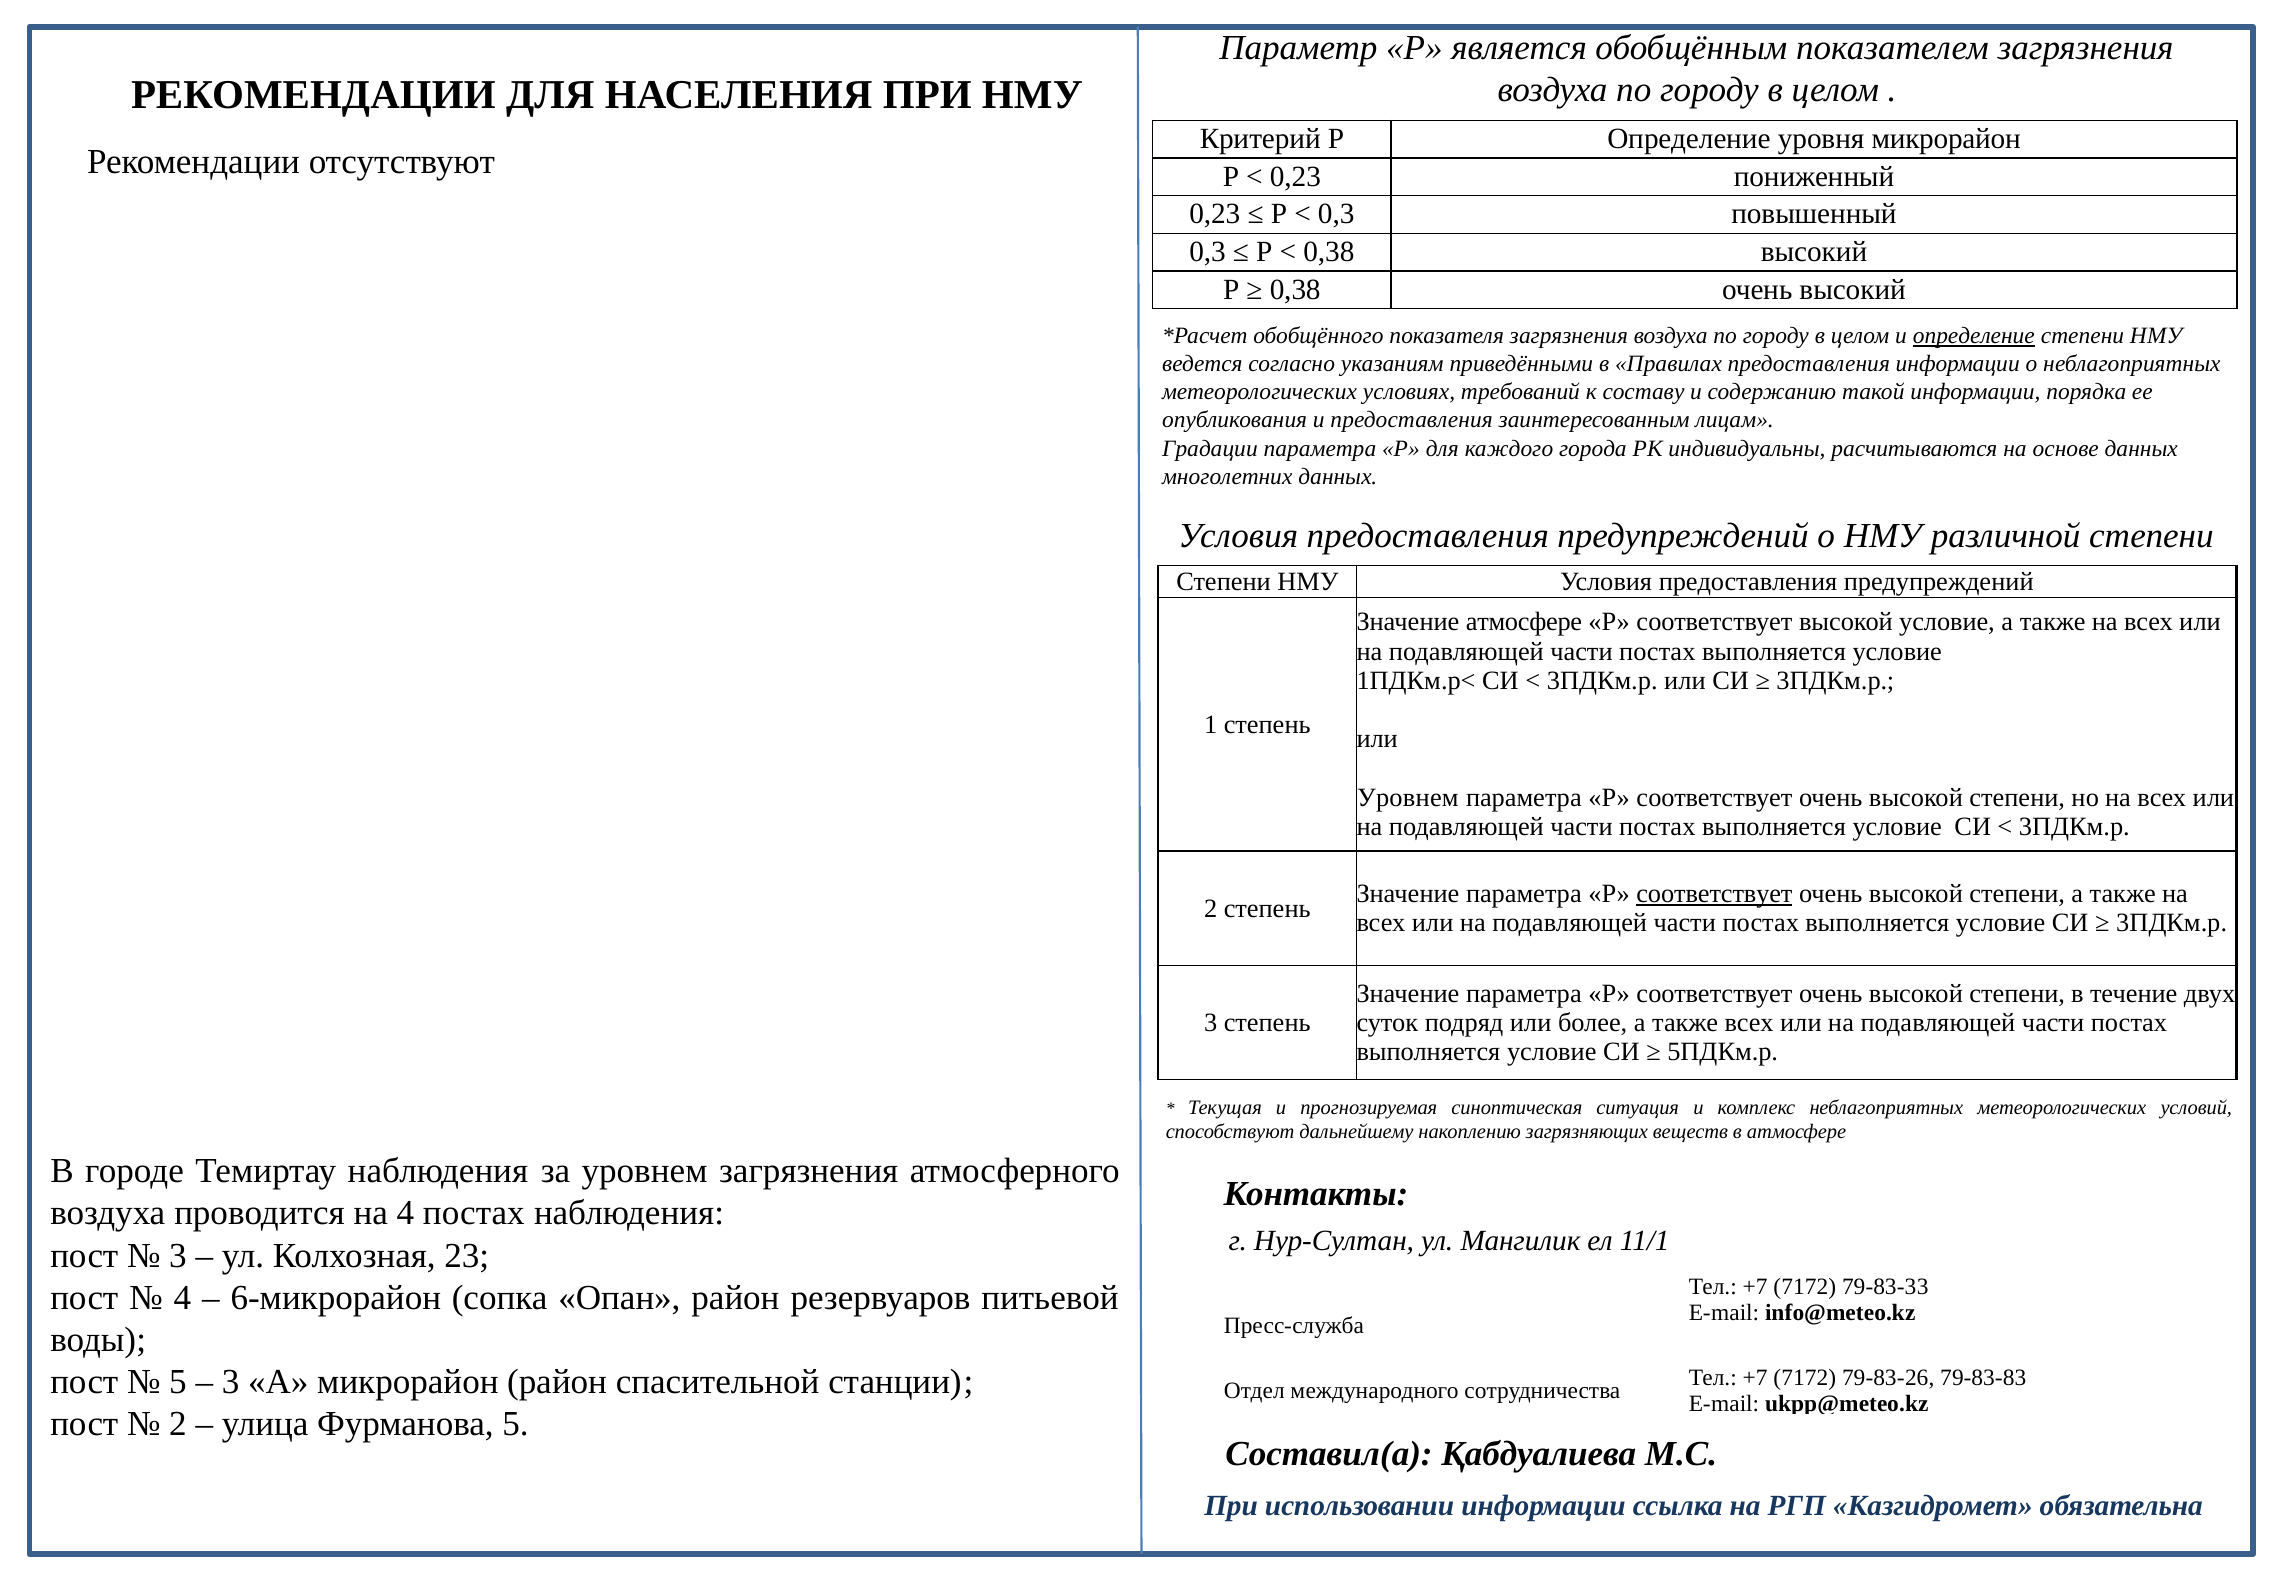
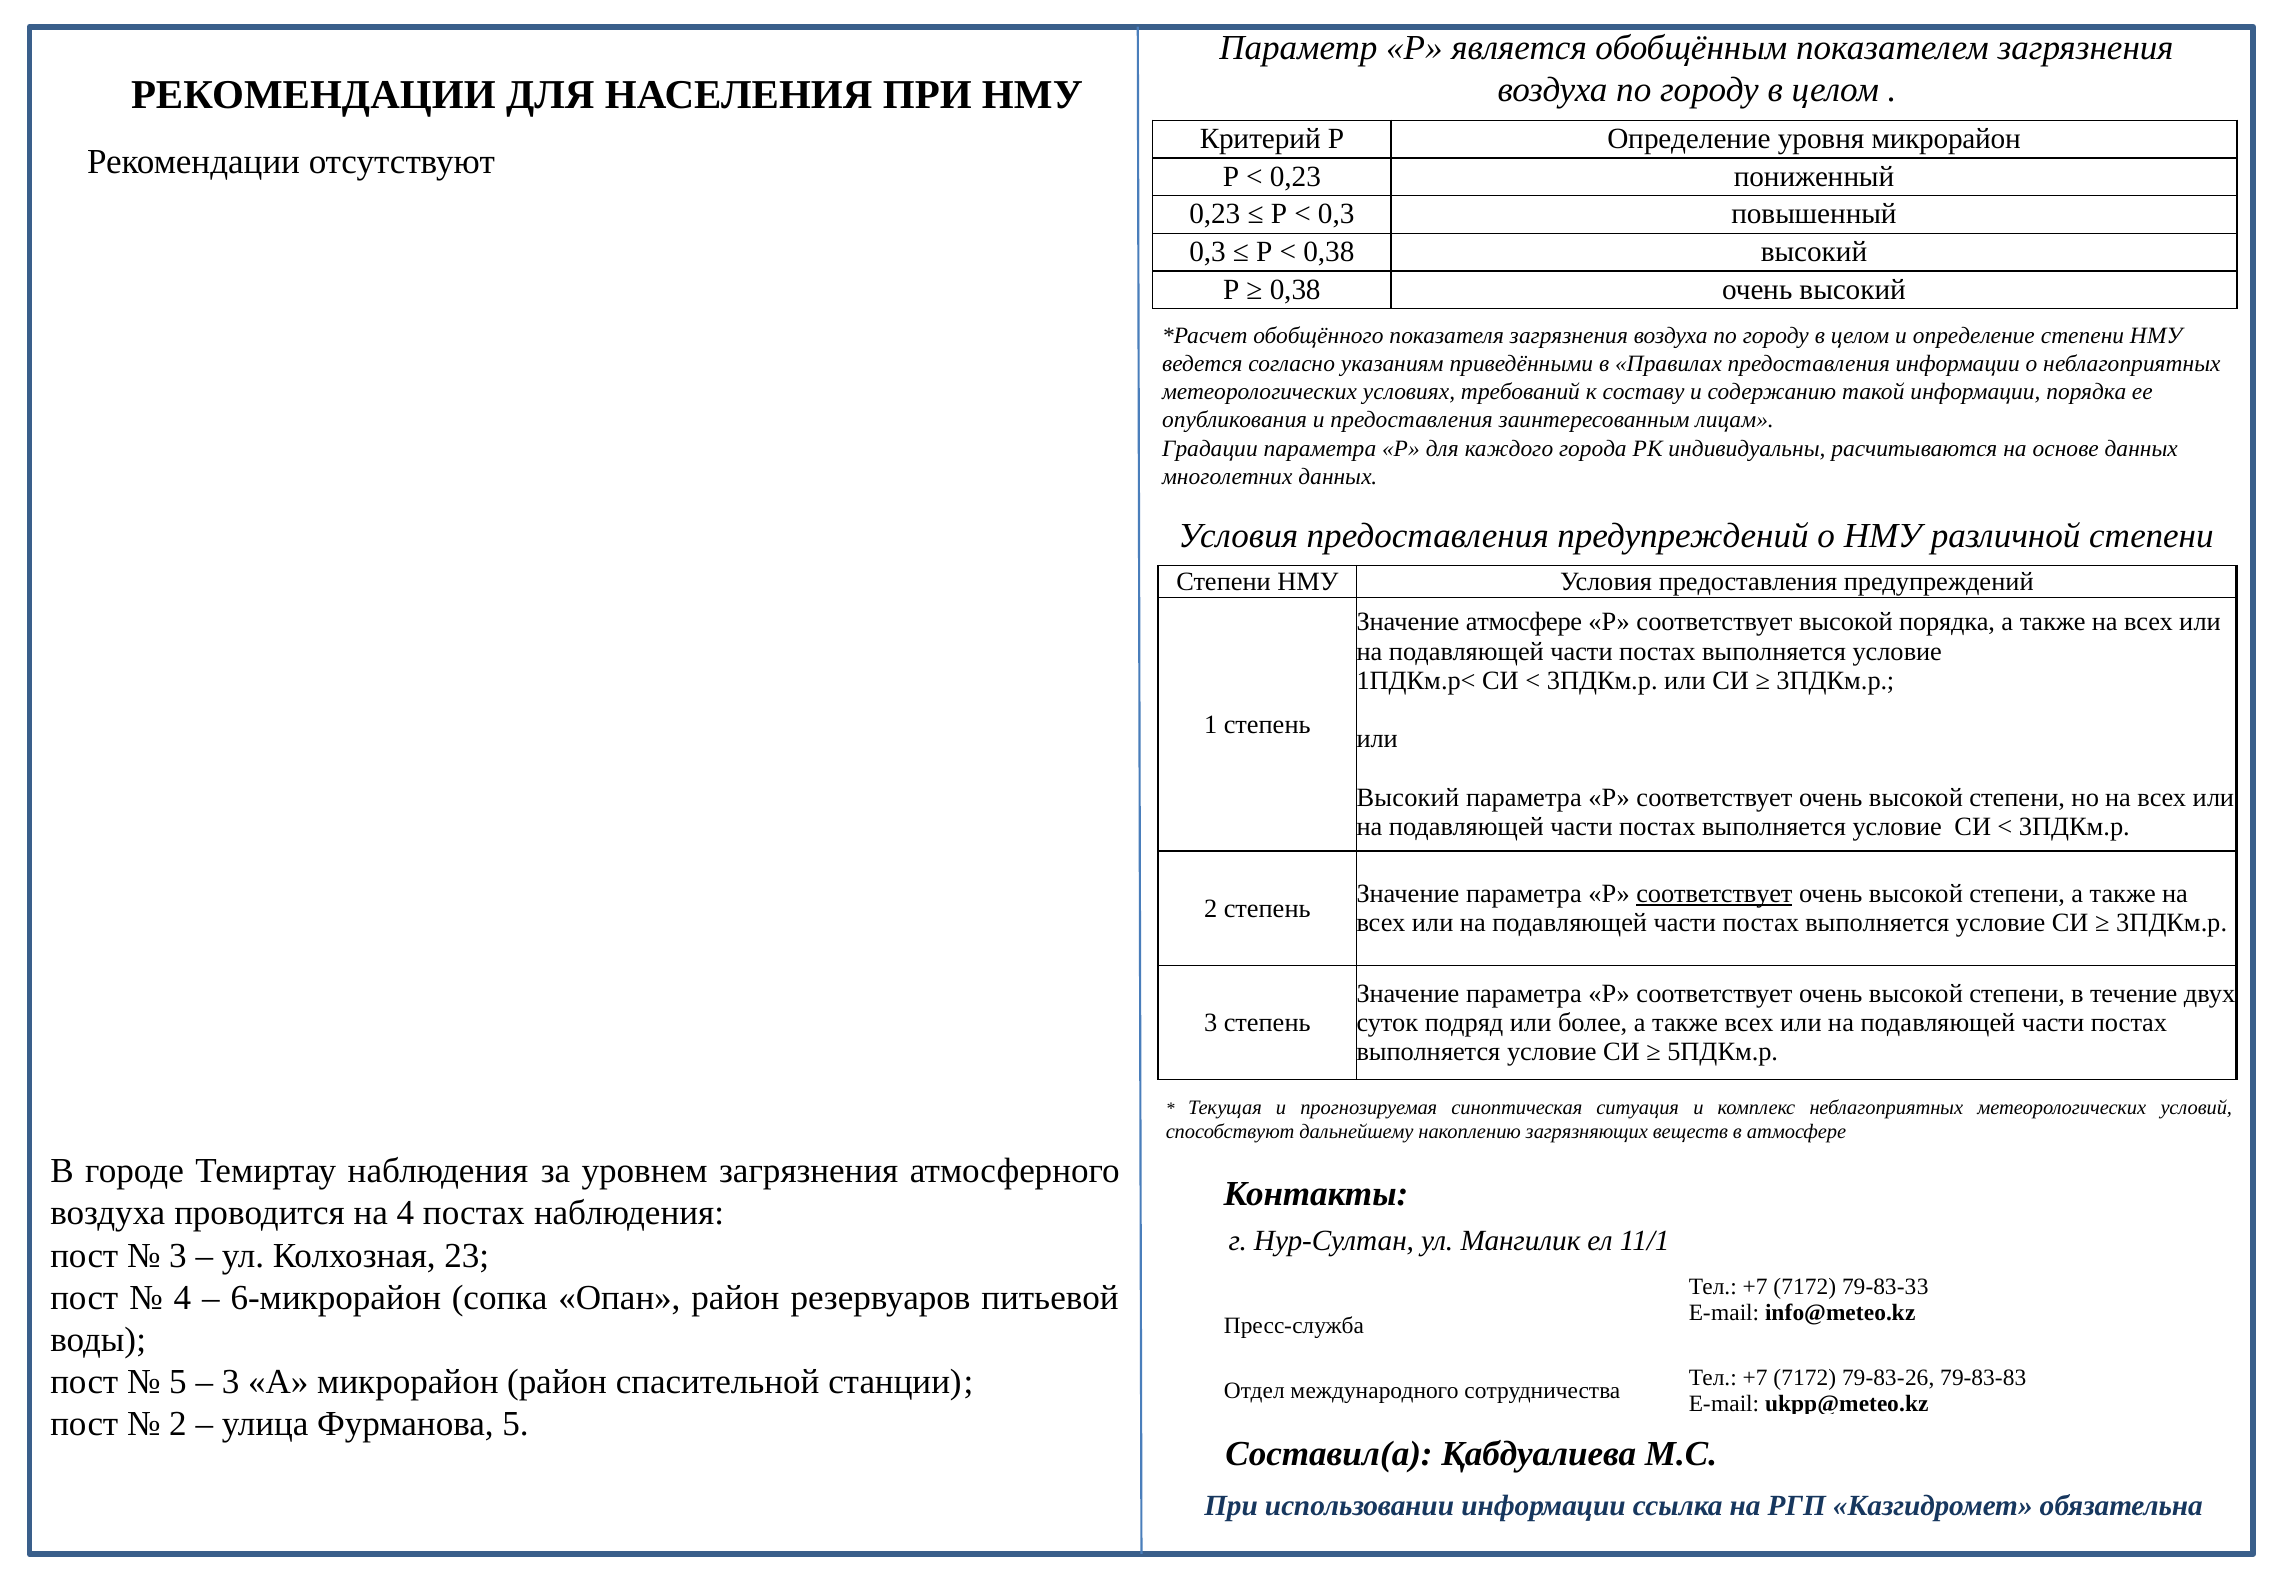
определение at (1974, 336) underline: present -> none
высокой условие: условие -> порядка
Уровнем at (1408, 797): Уровнем -> Высокий
